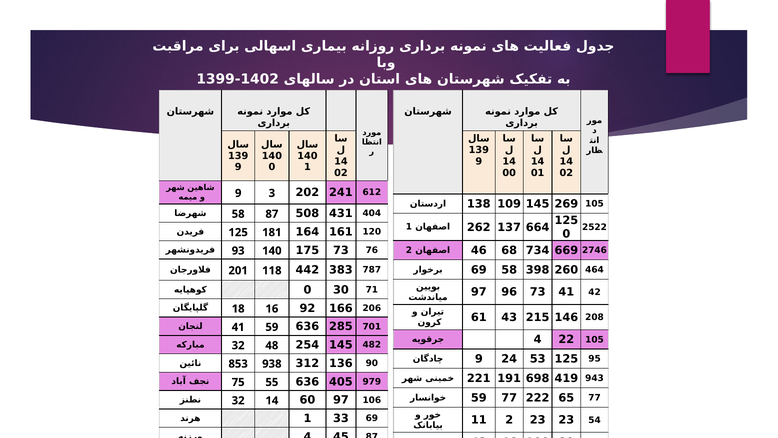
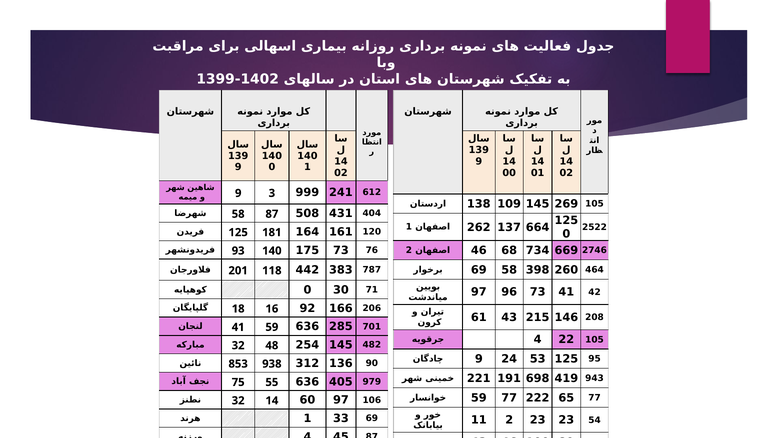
202: 202 -> 999
